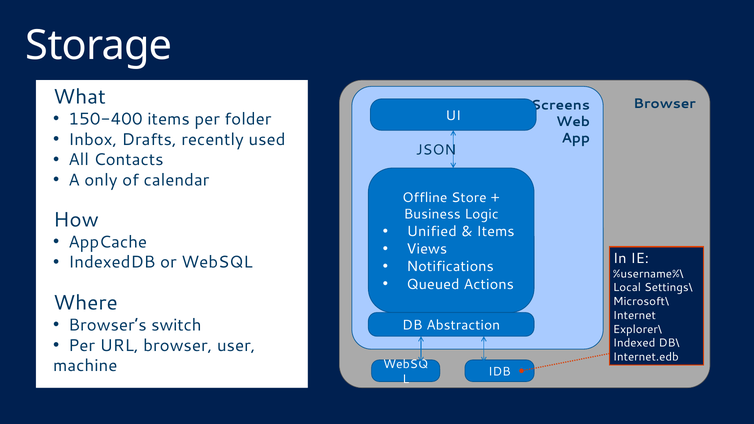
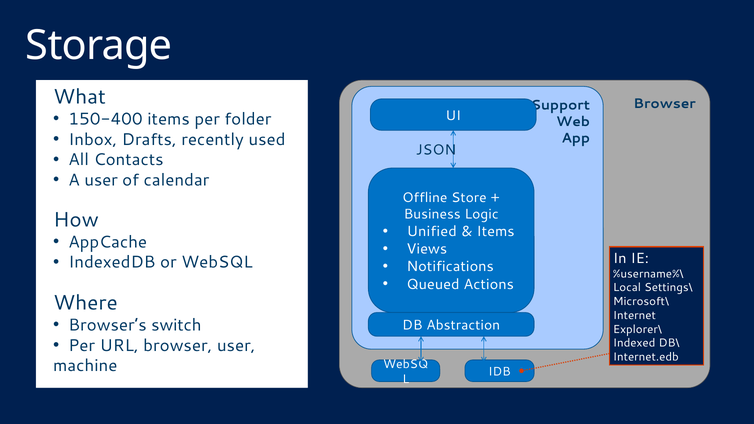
Screens: Screens -> Support
A only: only -> user
